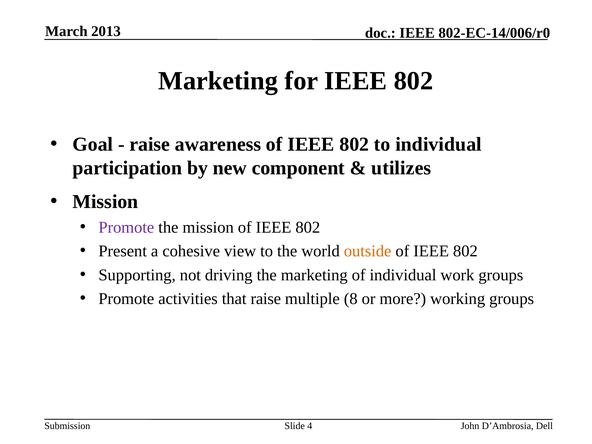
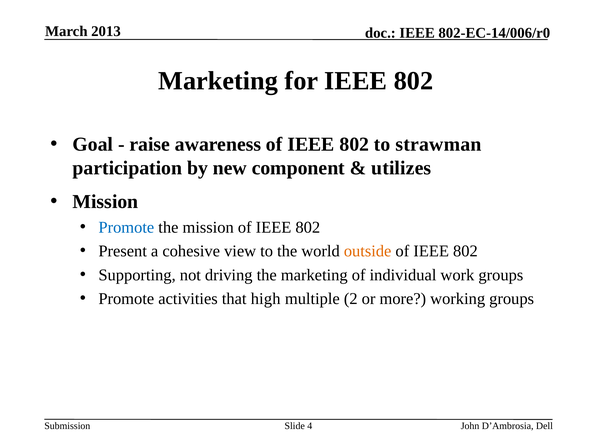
to individual: individual -> strawman
Promote at (126, 227) colour: purple -> blue
that raise: raise -> high
8: 8 -> 2
